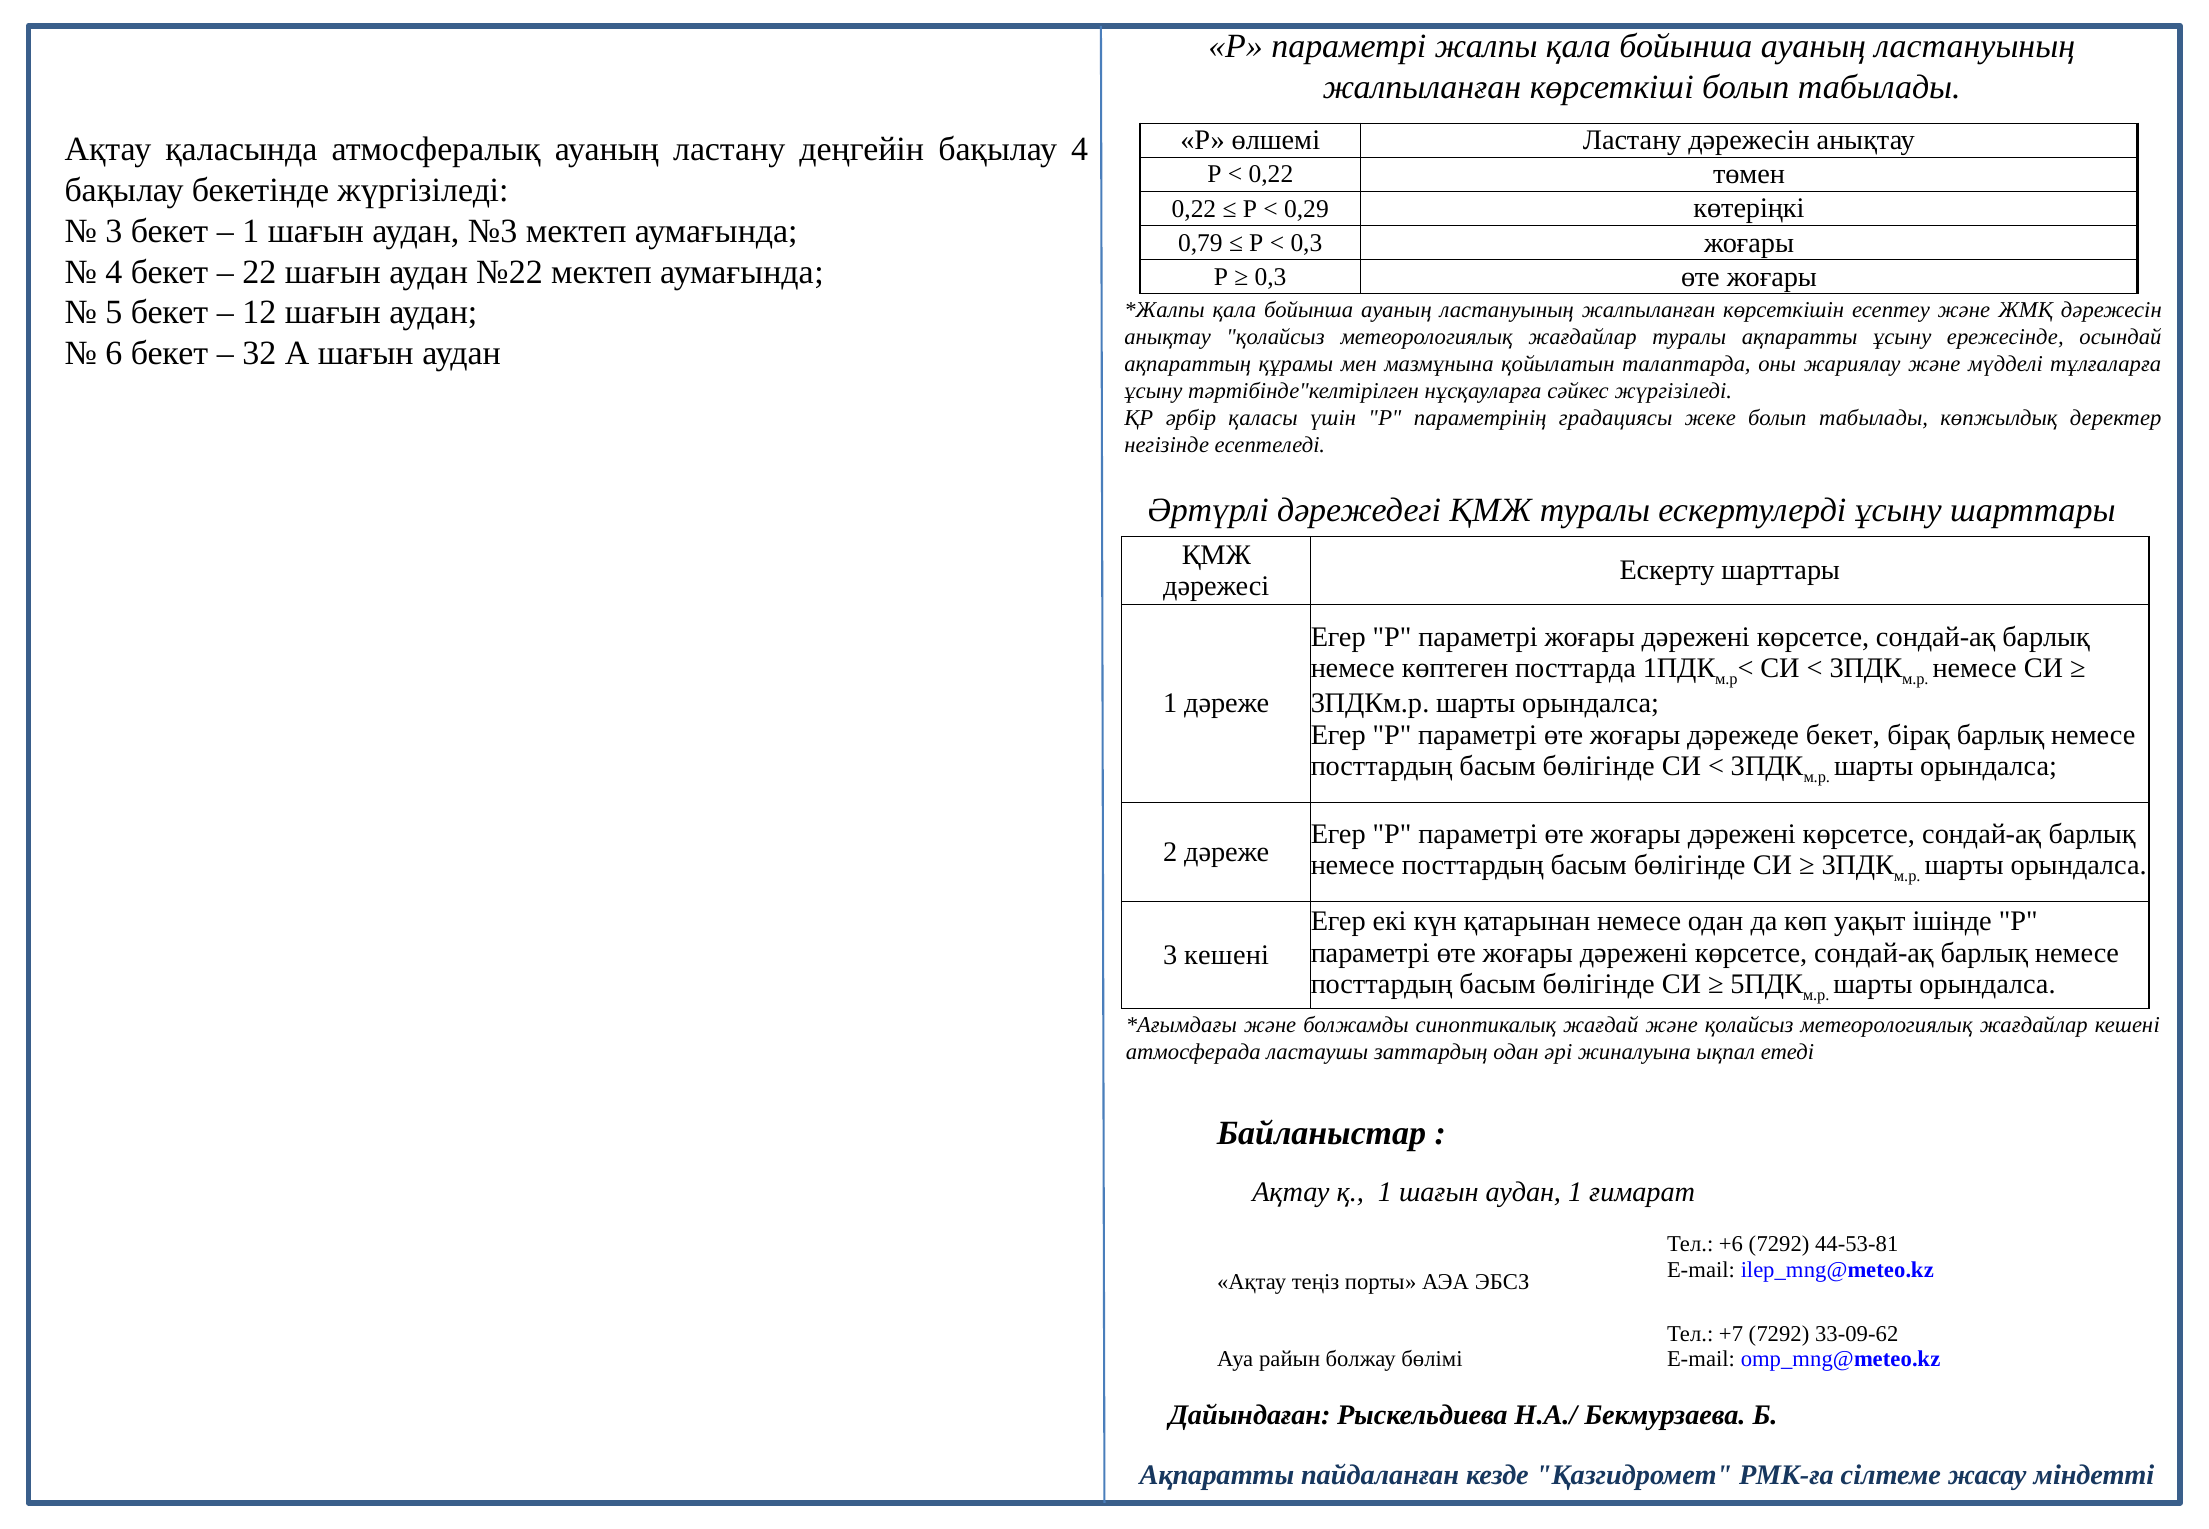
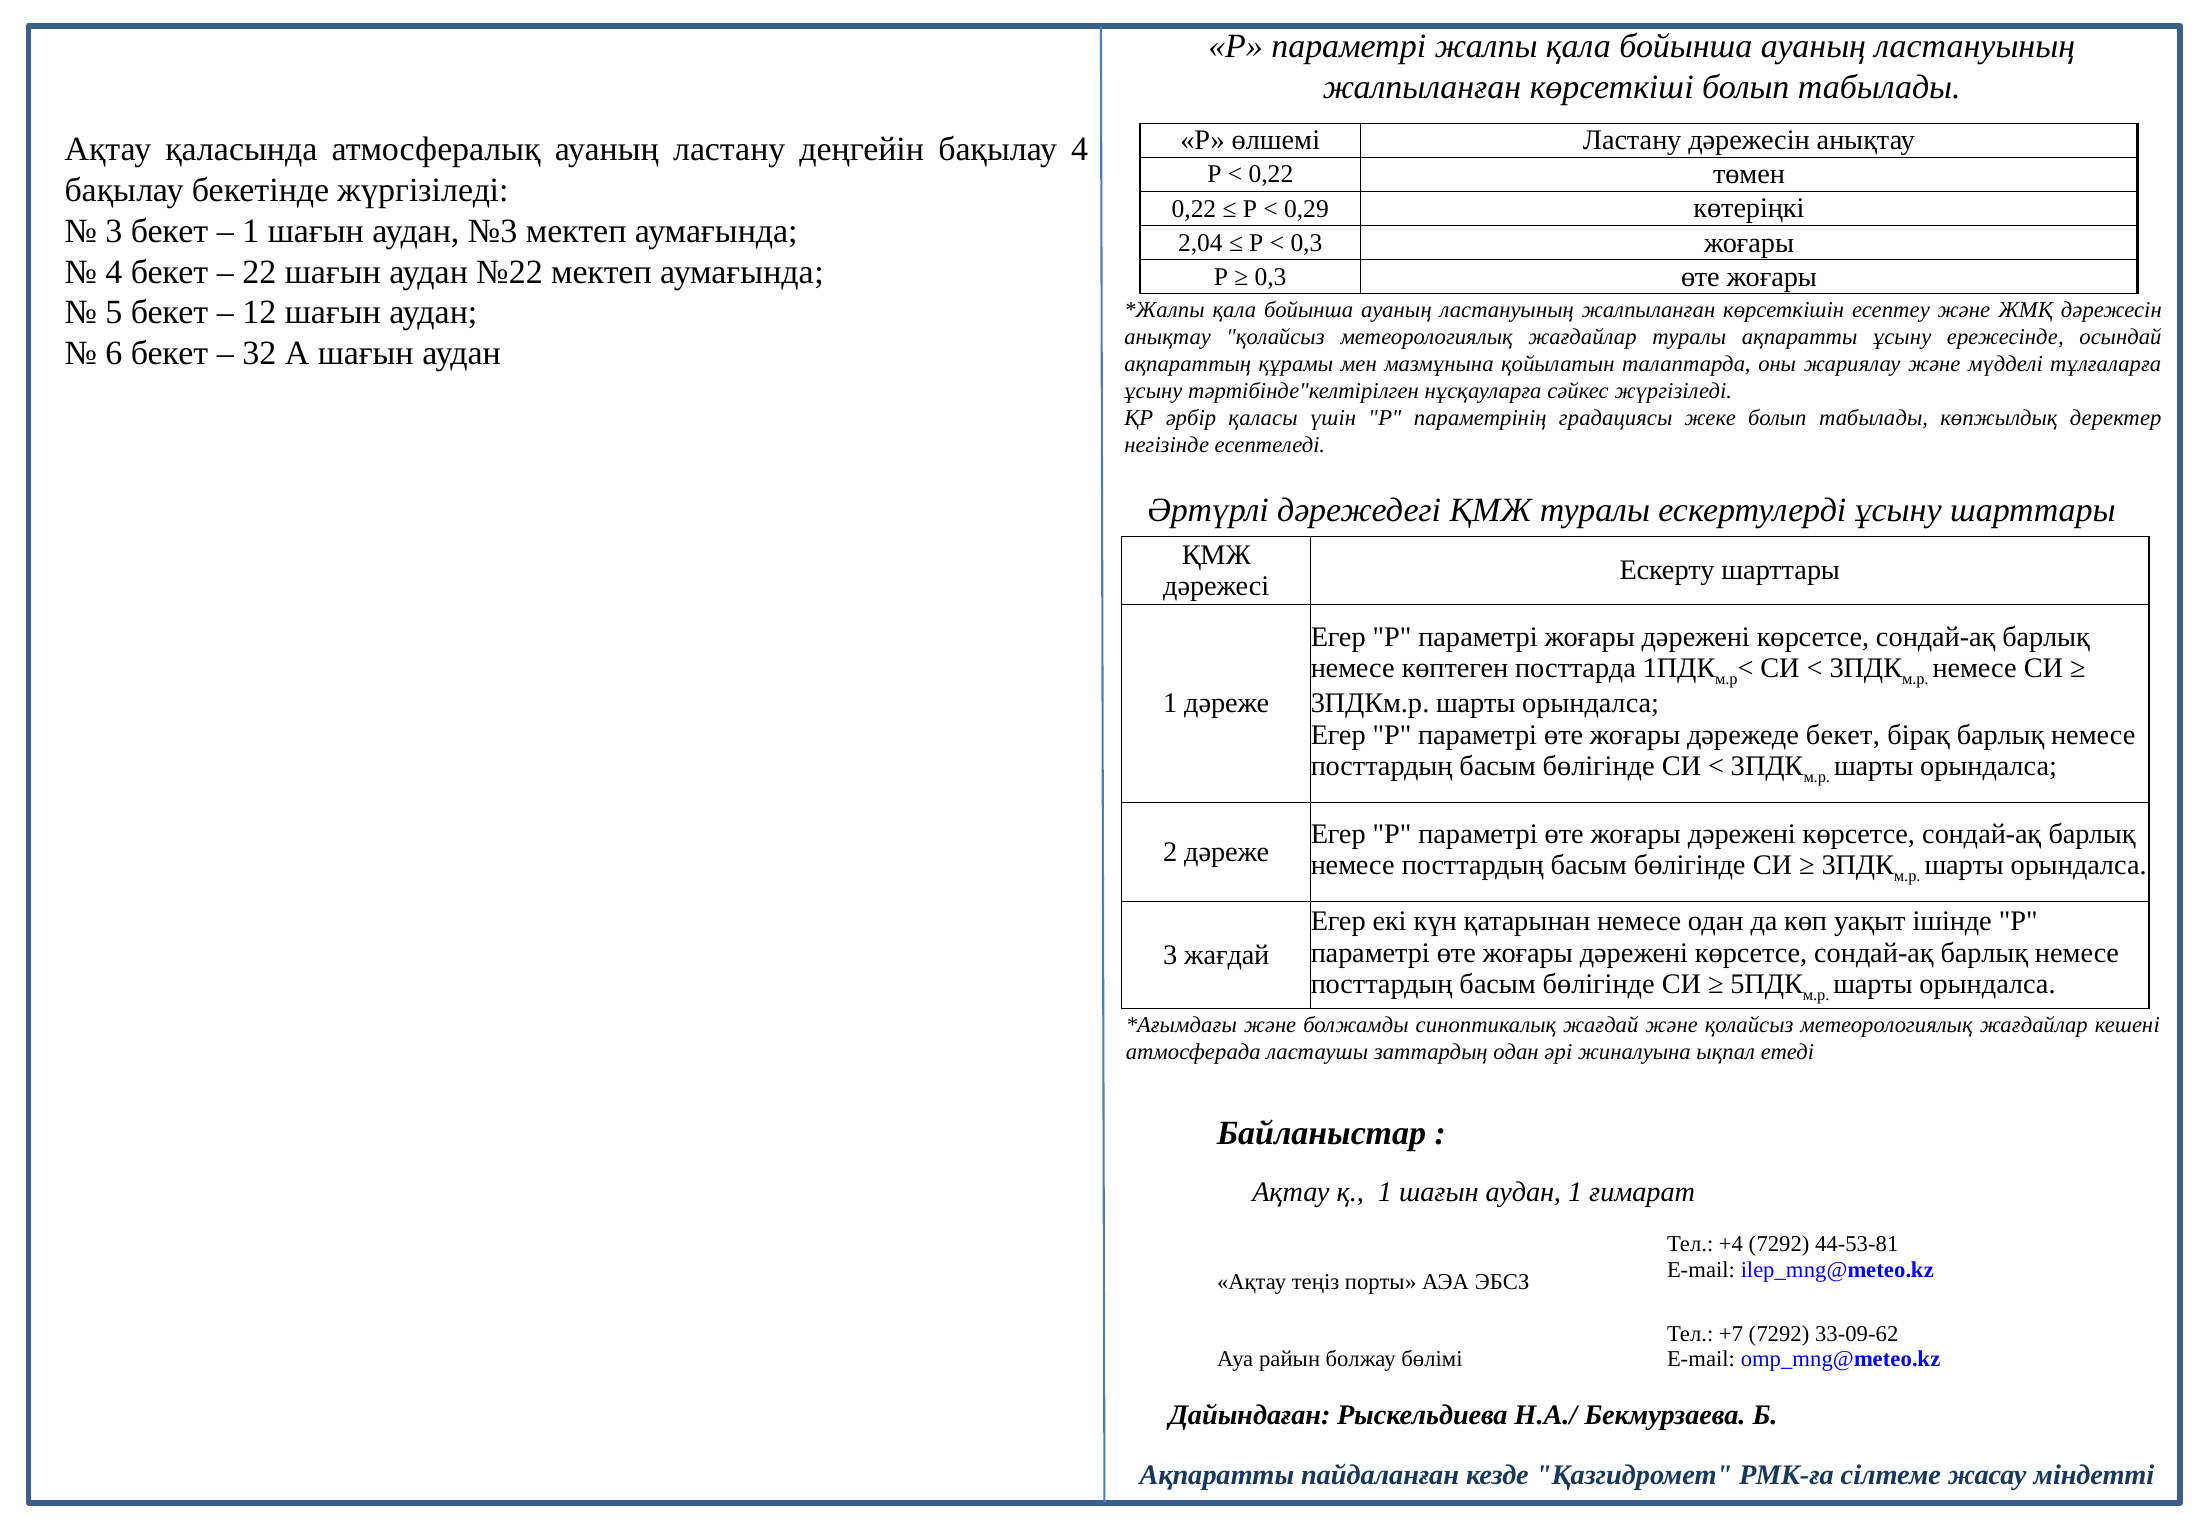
0,79: 0,79 -> 2,04
3 кешені: кешені -> жағдай
+6: +6 -> +4
